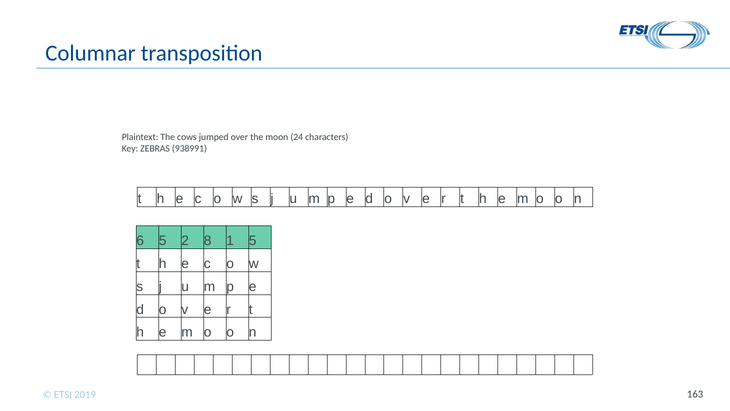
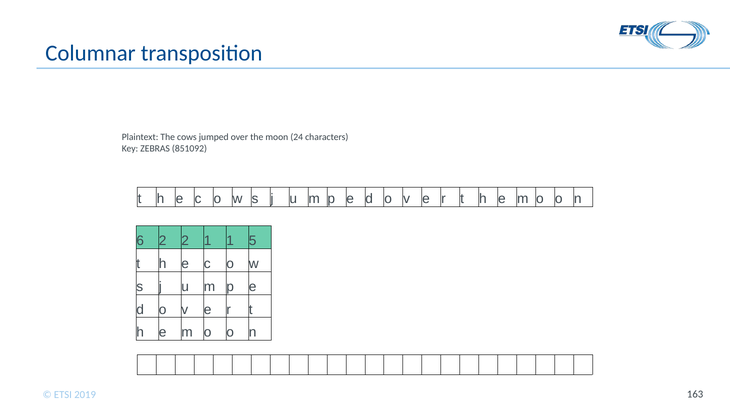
938991: 938991 -> 851092
6 5: 5 -> 2
2 8: 8 -> 1
